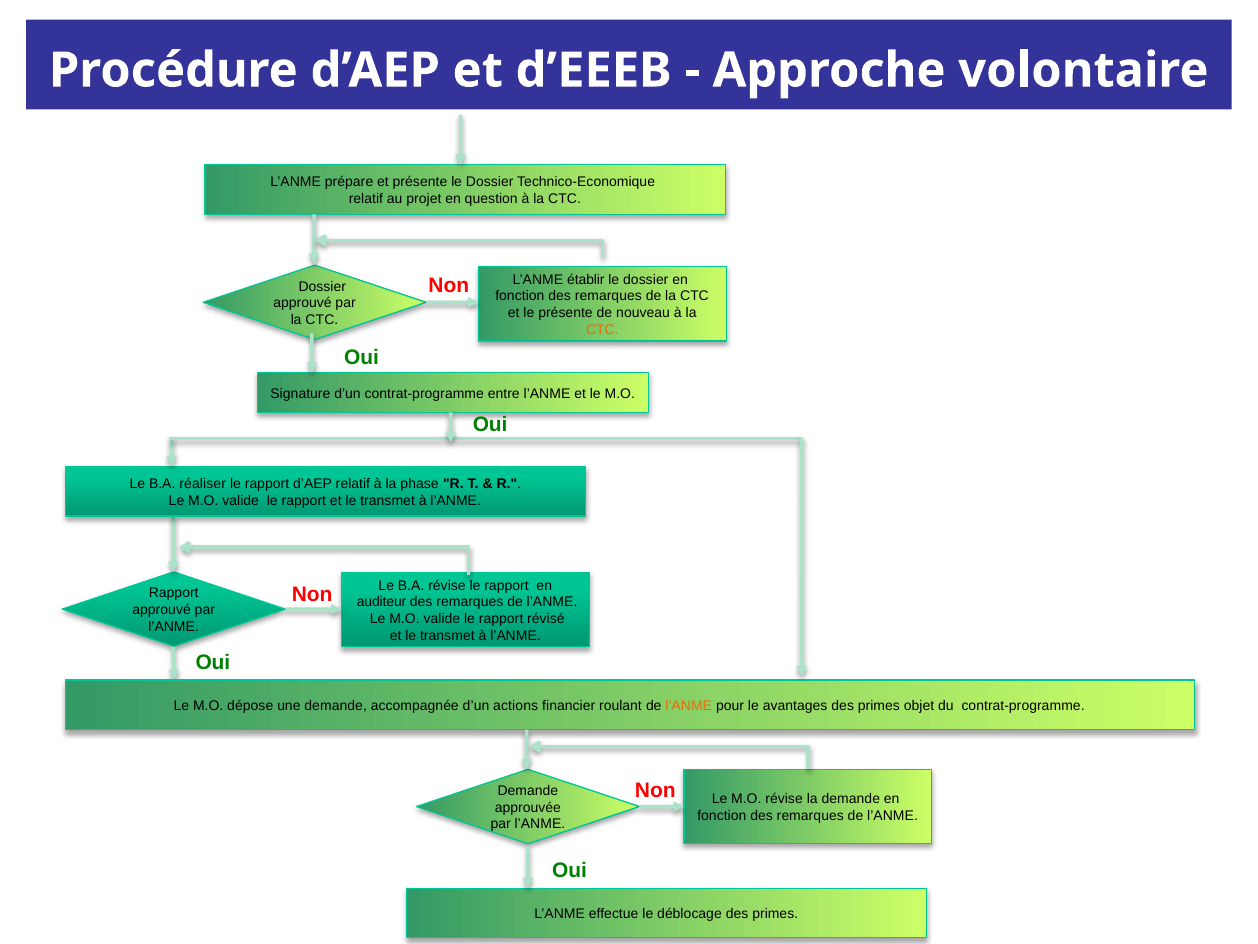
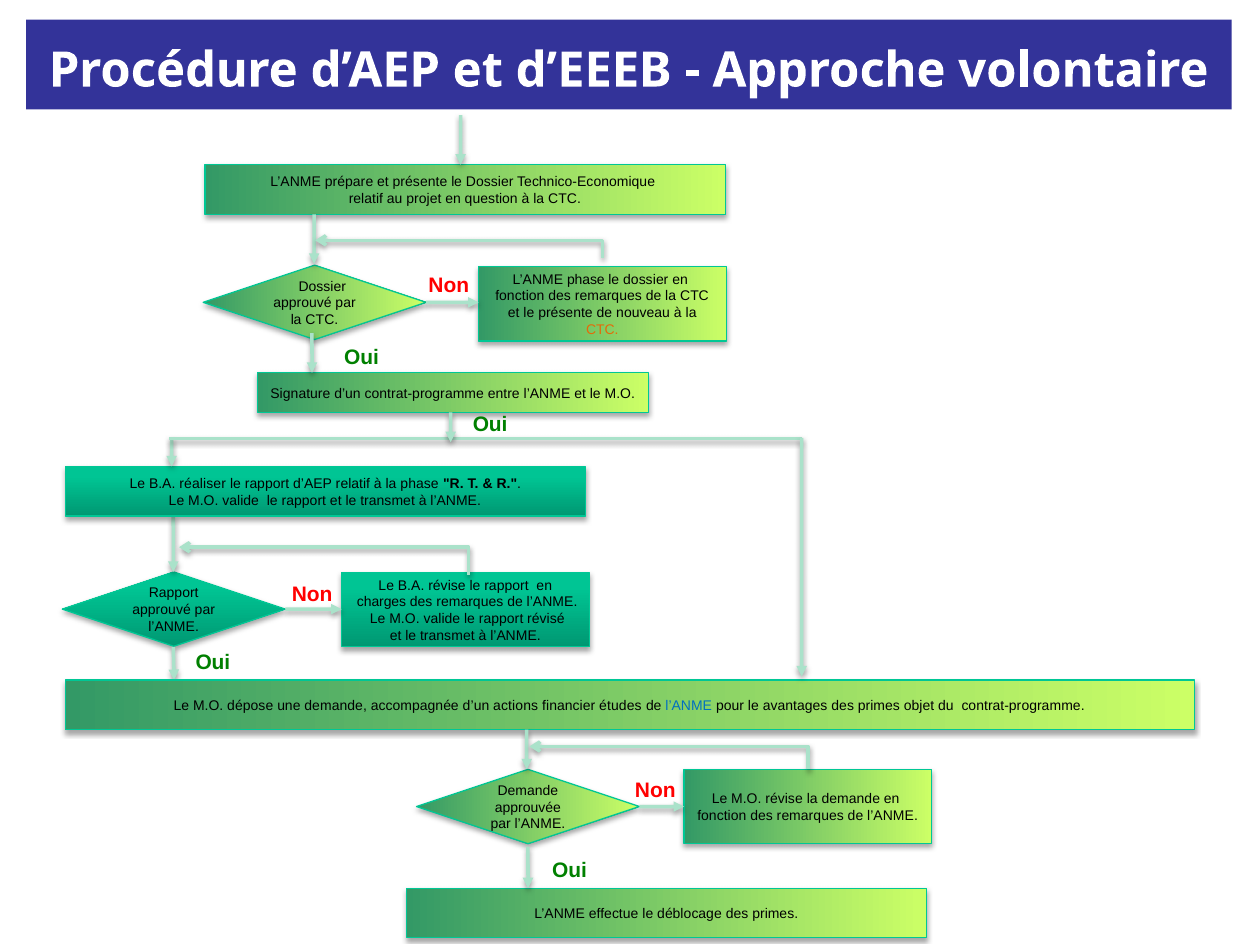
L’ANME établir: établir -> phase
auditeur: auditeur -> charges
roulant: roulant -> études
l’ANME at (689, 706) colour: orange -> blue
